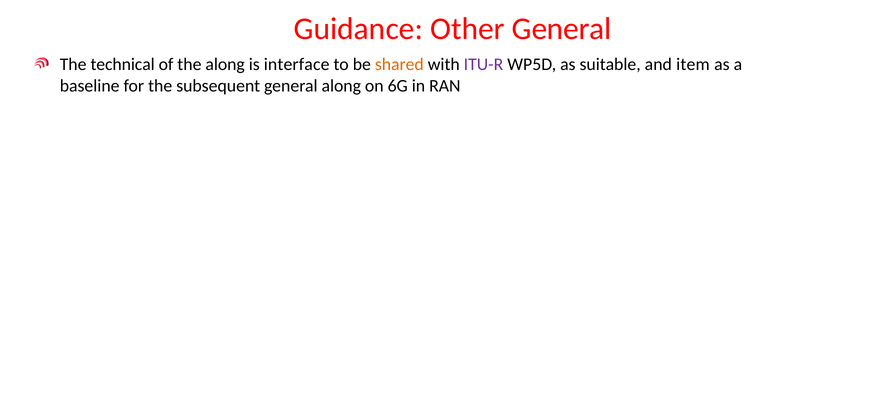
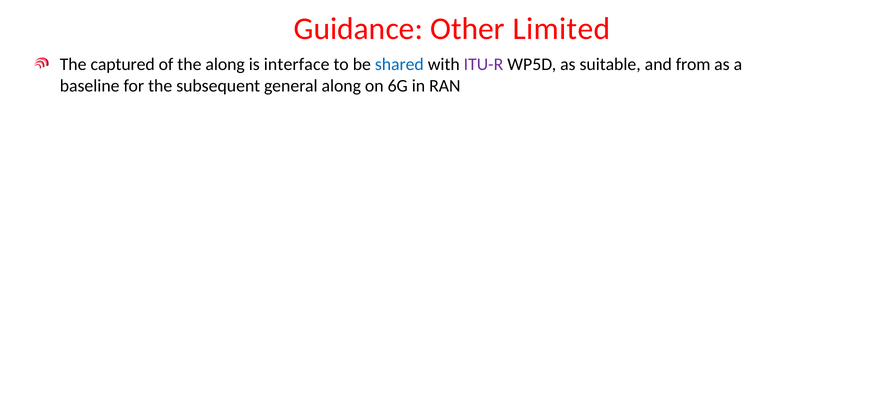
Other General: General -> Limited
technical: technical -> captured
shared colour: orange -> blue
item: item -> from
